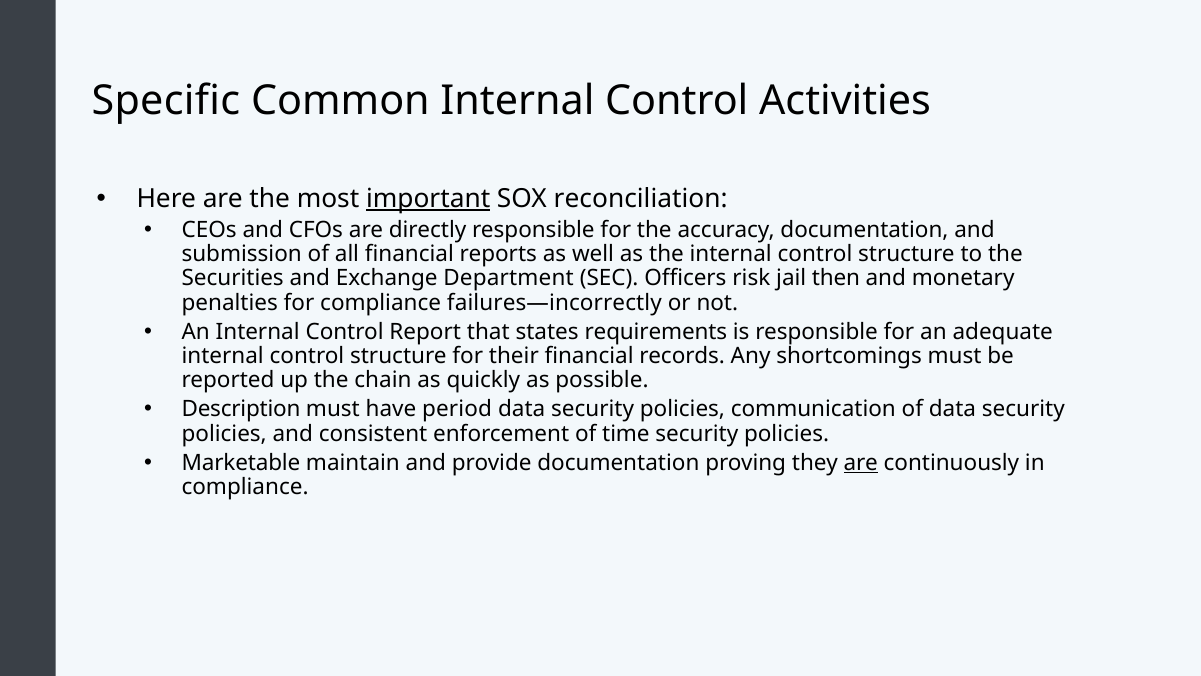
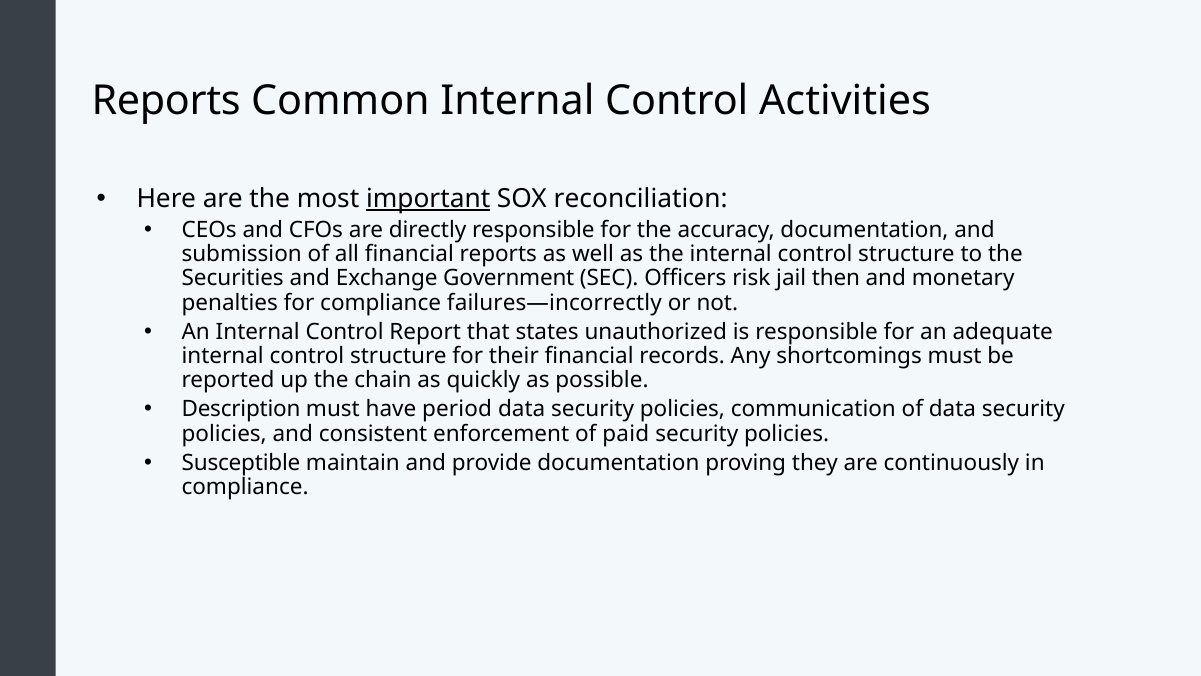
Specific at (166, 101): Specific -> Reports
Department: Department -> Government
requirements: requirements -> unauthorized
time: time -> paid
Marketable: Marketable -> Susceptible
are at (861, 462) underline: present -> none
